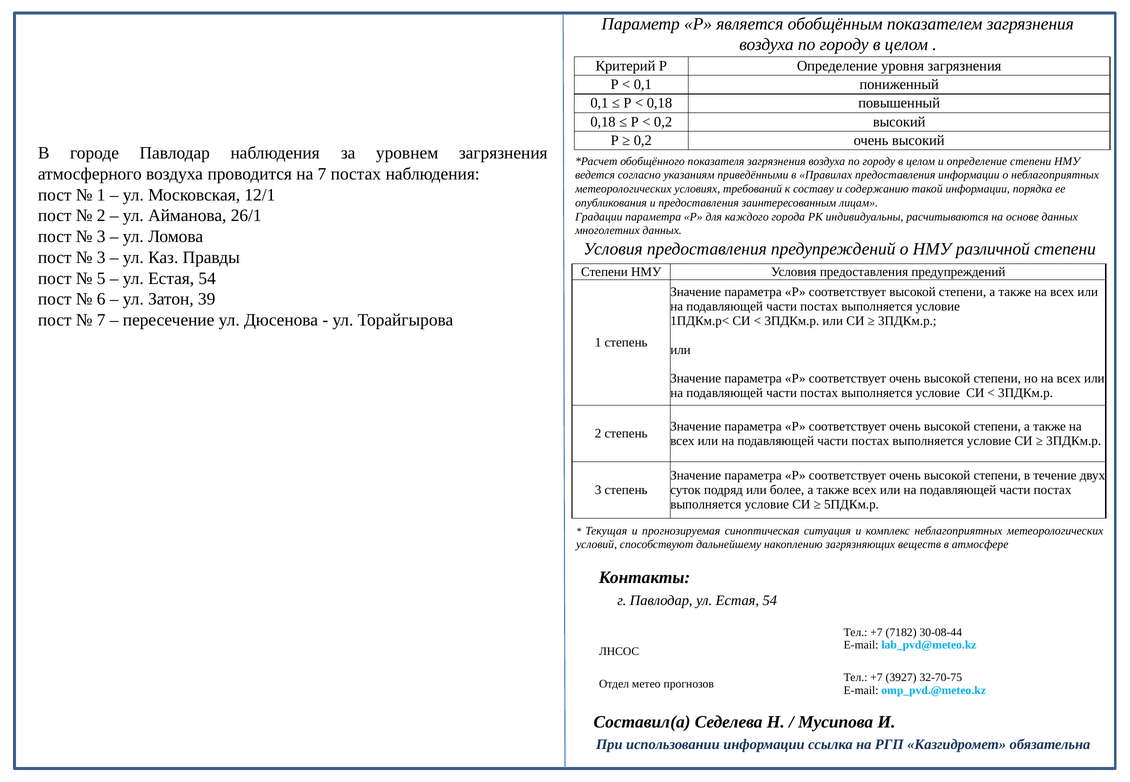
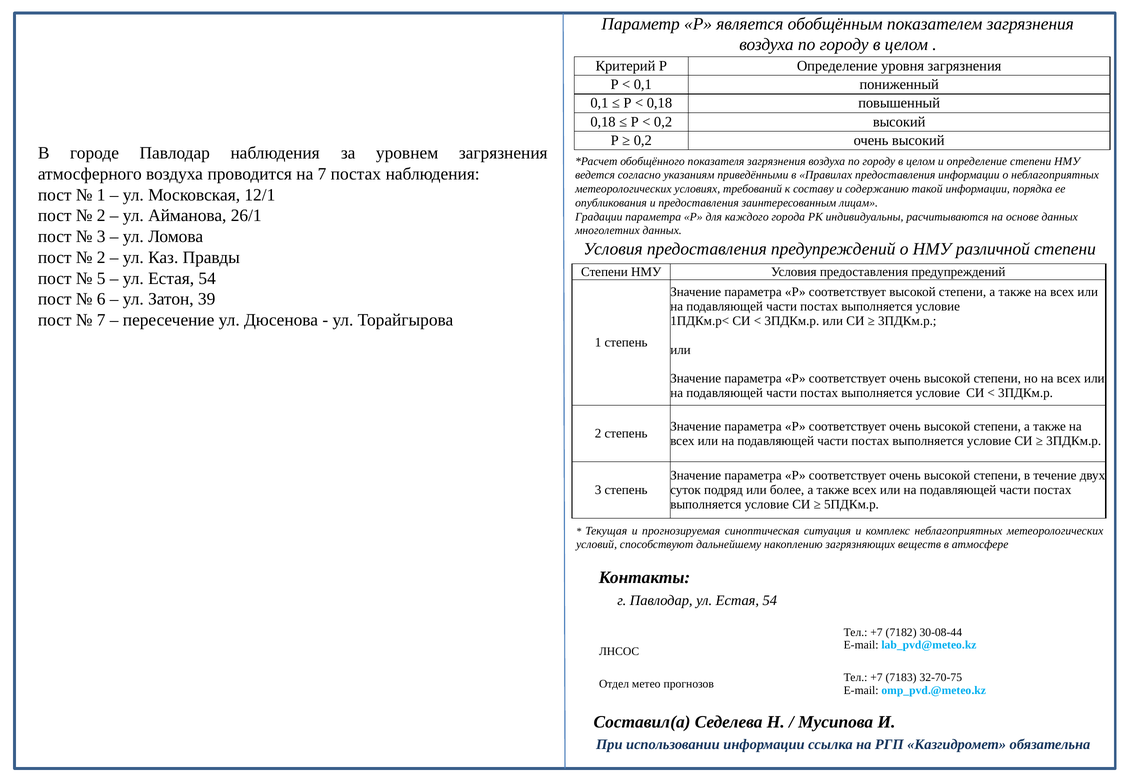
3 at (101, 258): 3 -> 2
3927: 3927 -> 7183
